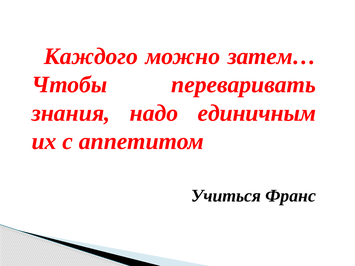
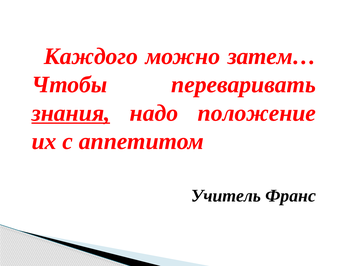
знания underline: none -> present
единичным: единичным -> положение
Учиться: Учиться -> Учитель
